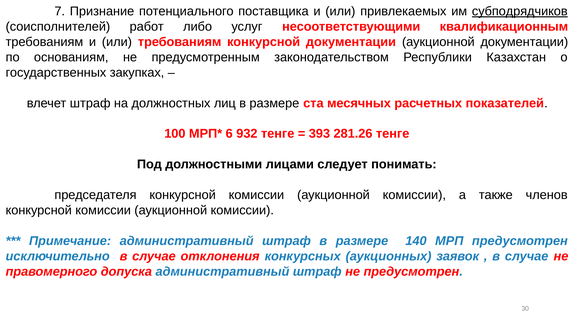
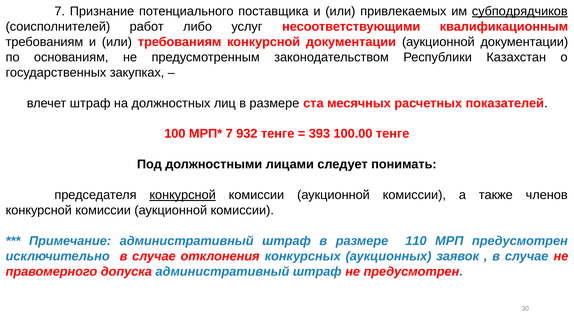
6 at (229, 134): 6 -> 7
281.26: 281.26 -> 100.00
конкурсной at (183, 195) underline: none -> present
140: 140 -> 110
